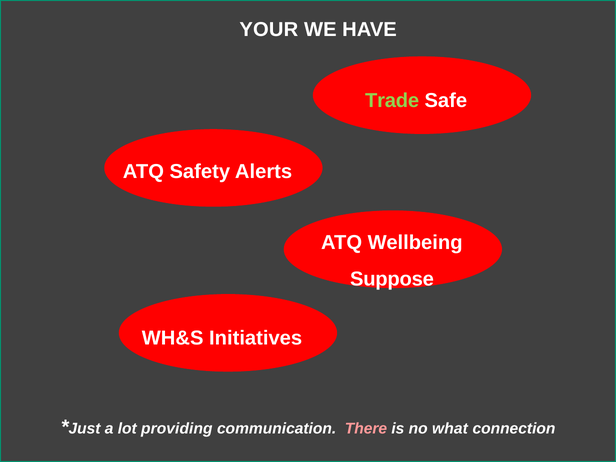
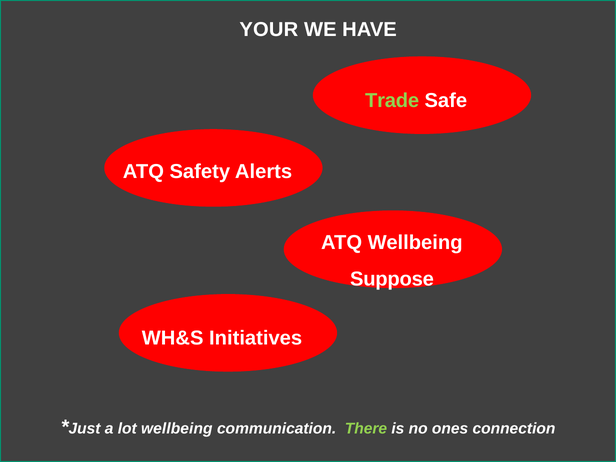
lot providing: providing -> wellbeing
There colour: pink -> light green
what: what -> ones
